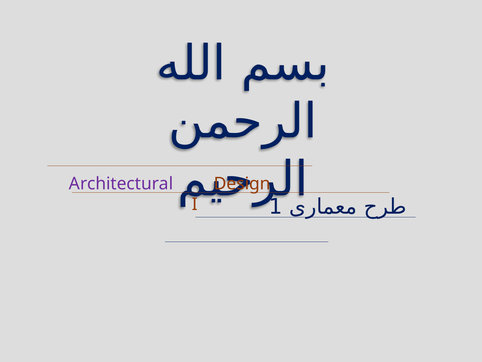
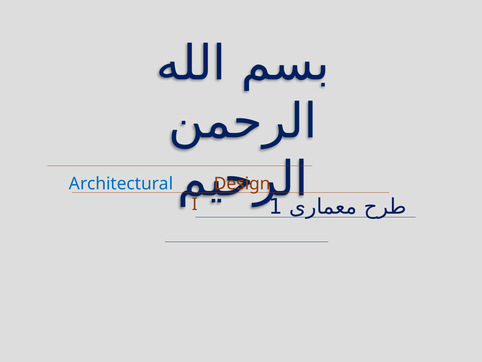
Architectural colour: purple -> blue
